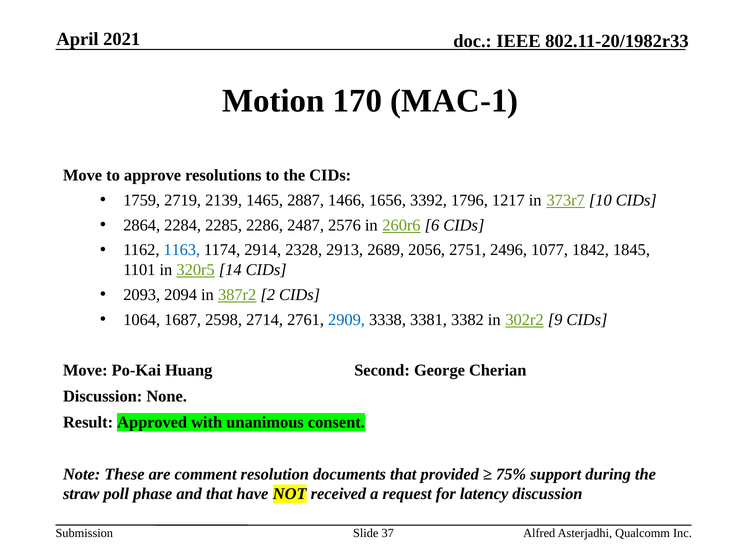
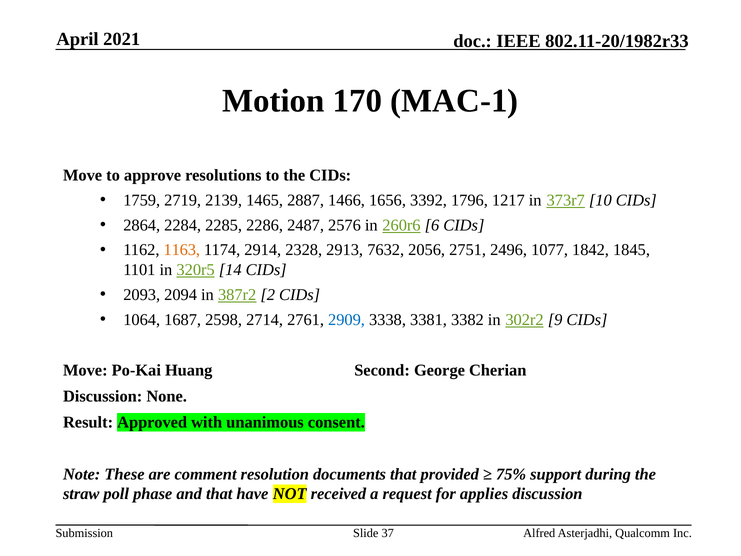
1163 colour: blue -> orange
2689: 2689 -> 7632
latency: latency -> applies
